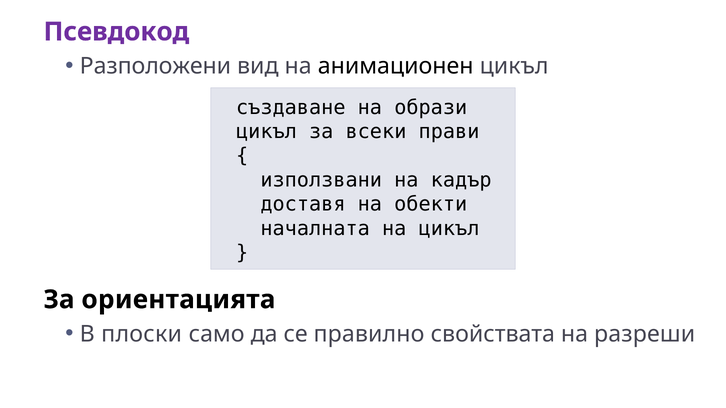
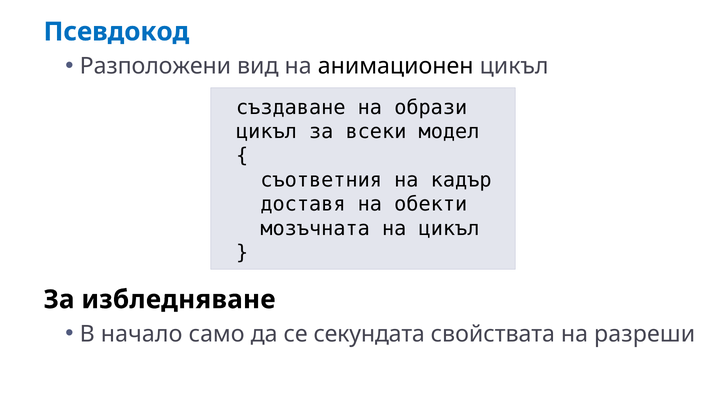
Псевдокод colour: purple -> blue
прави: прави -> модел
използвани: използвани -> съответния
началната: началната -> мозъчната
ориентацията: ориентацията -> избледняване
плоски: плоски -> начало
правилно: правилно -> секундата
